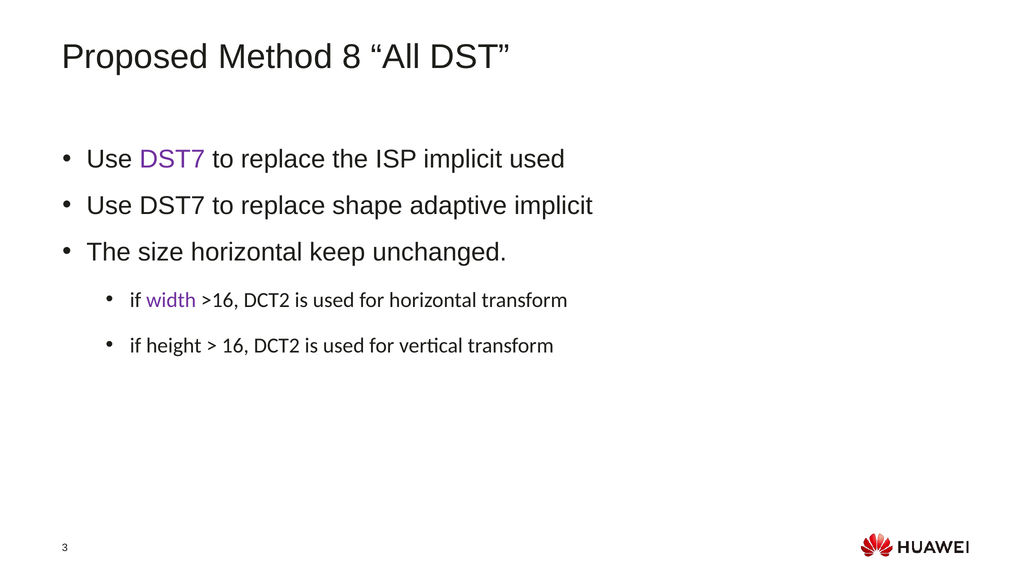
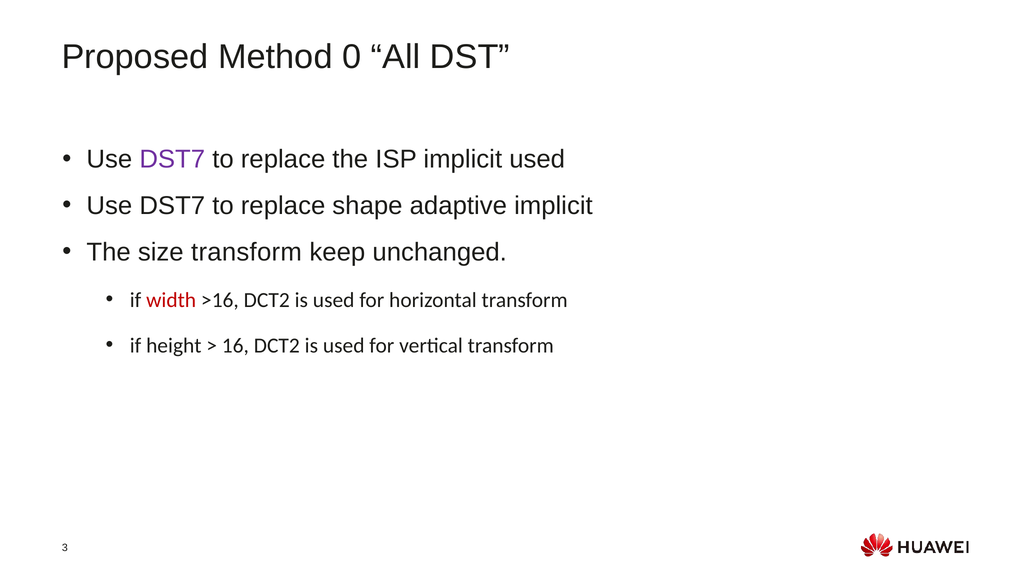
8: 8 -> 0
size horizontal: horizontal -> transform
width colour: purple -> red
